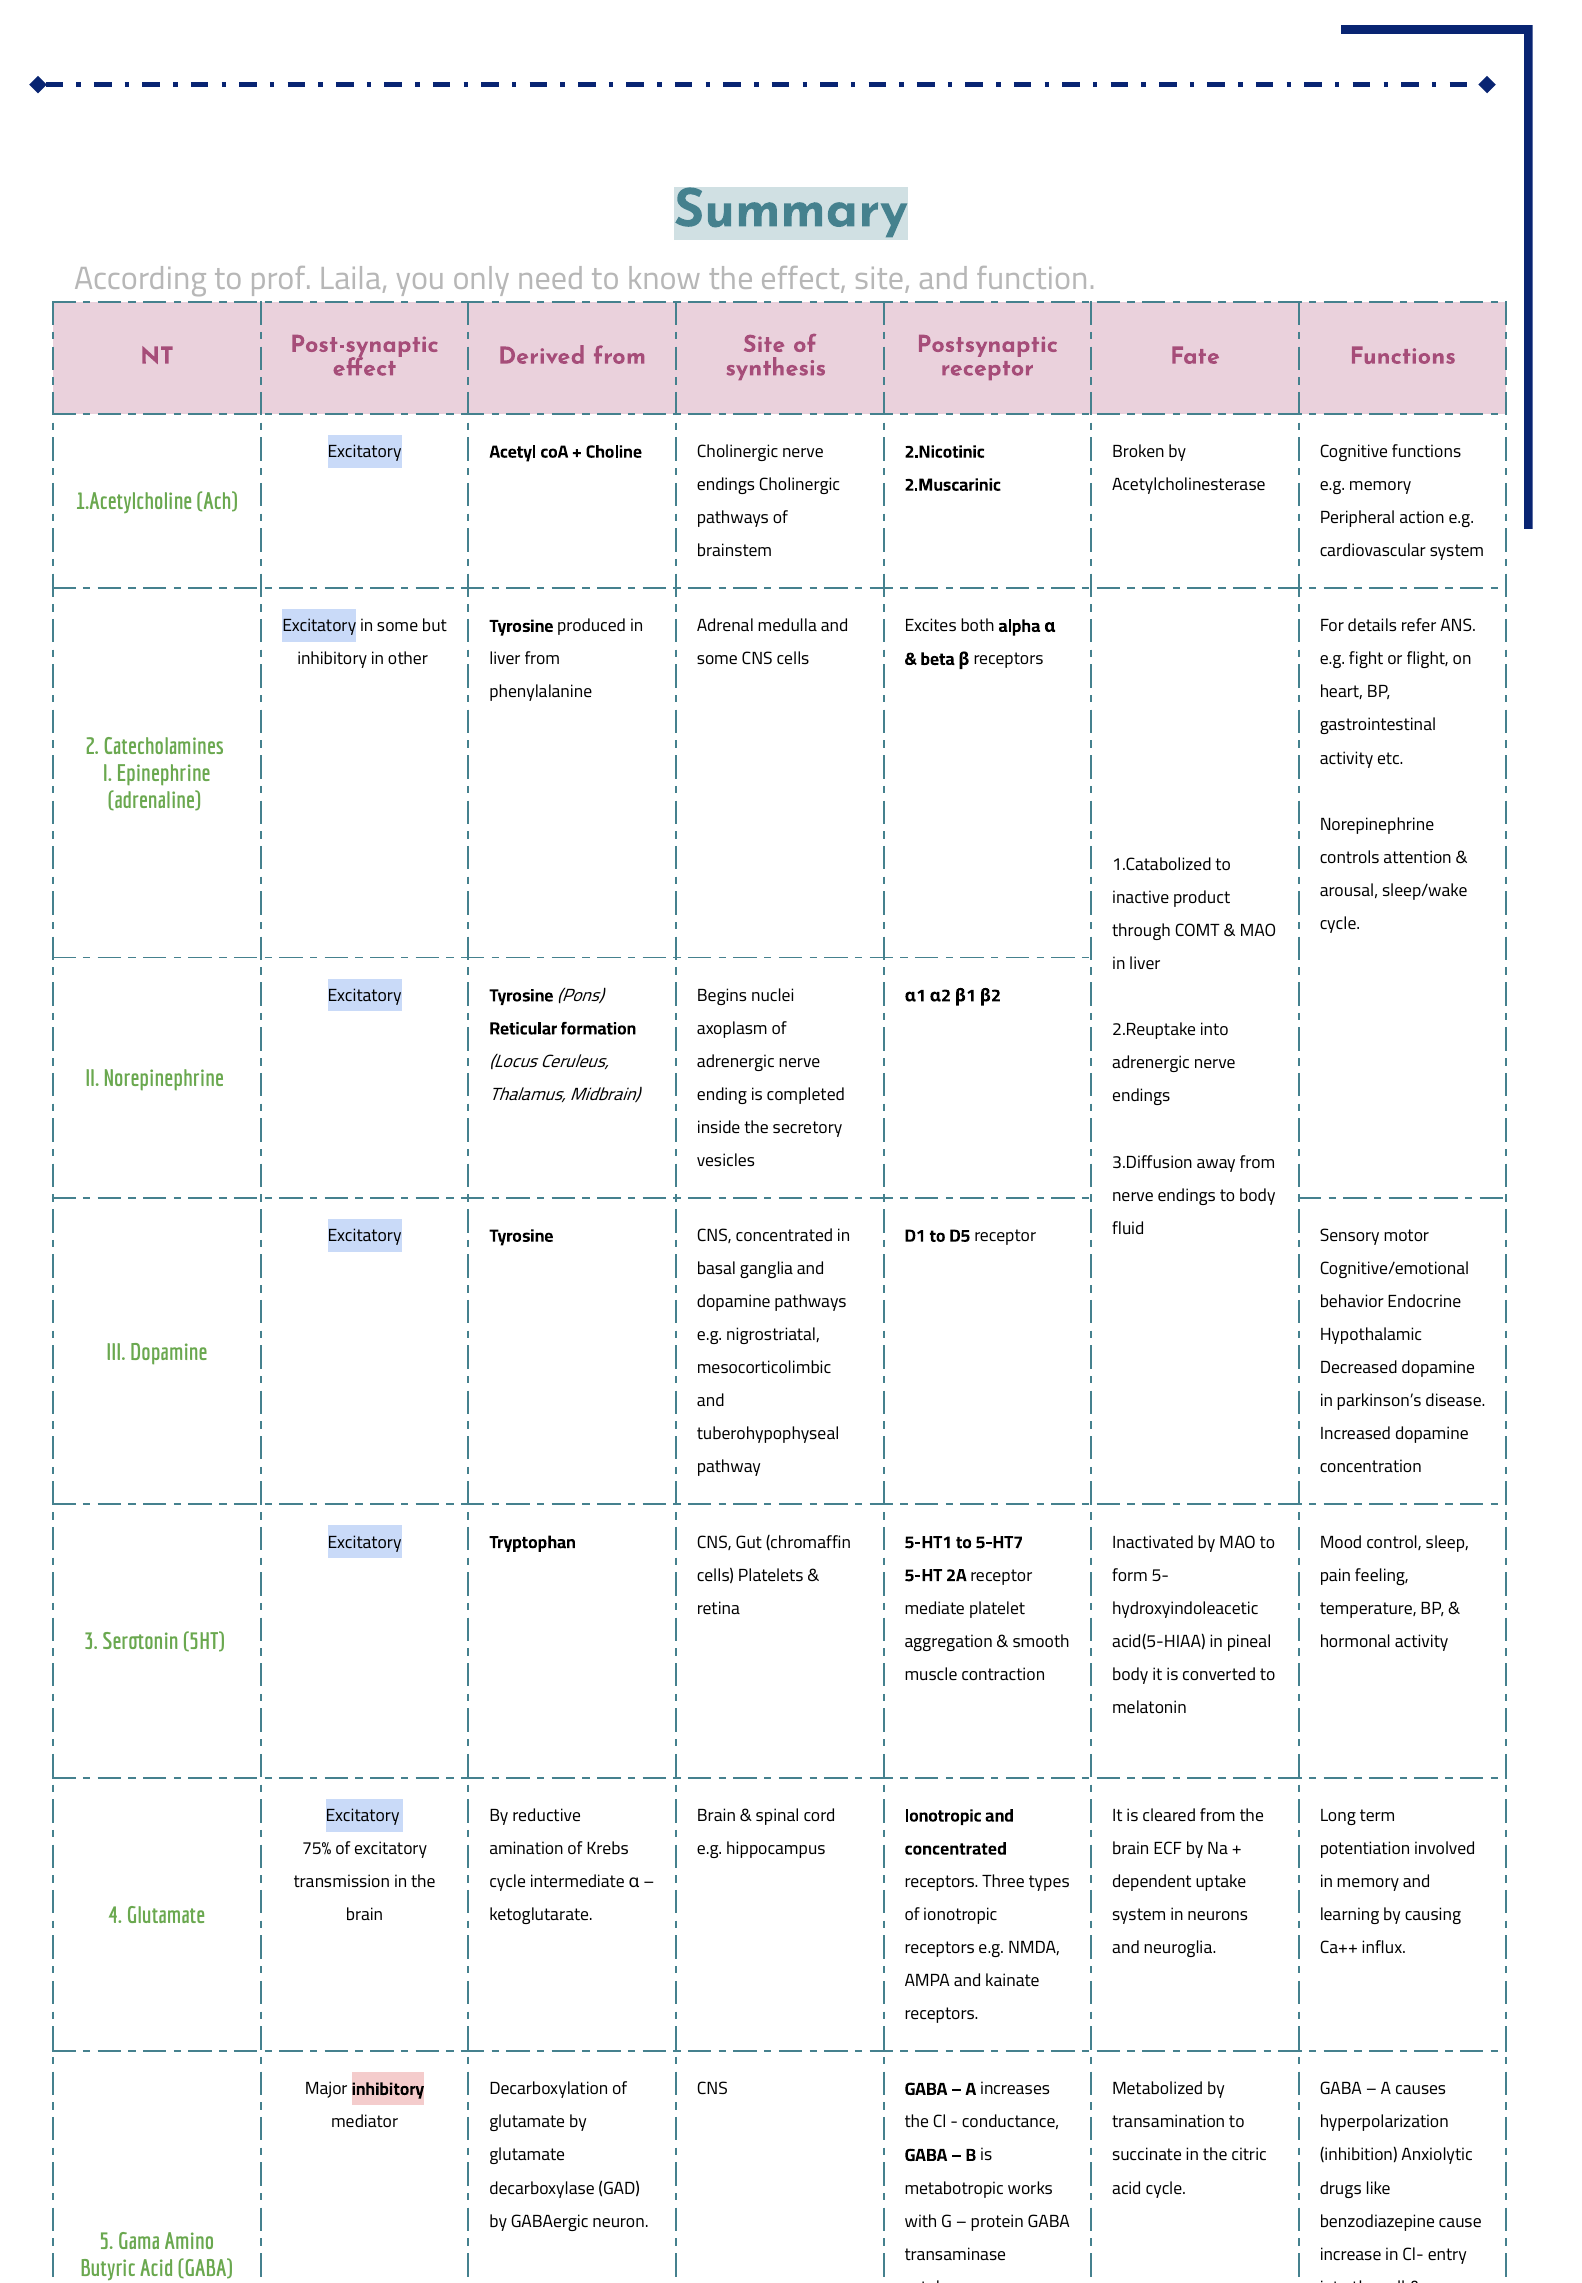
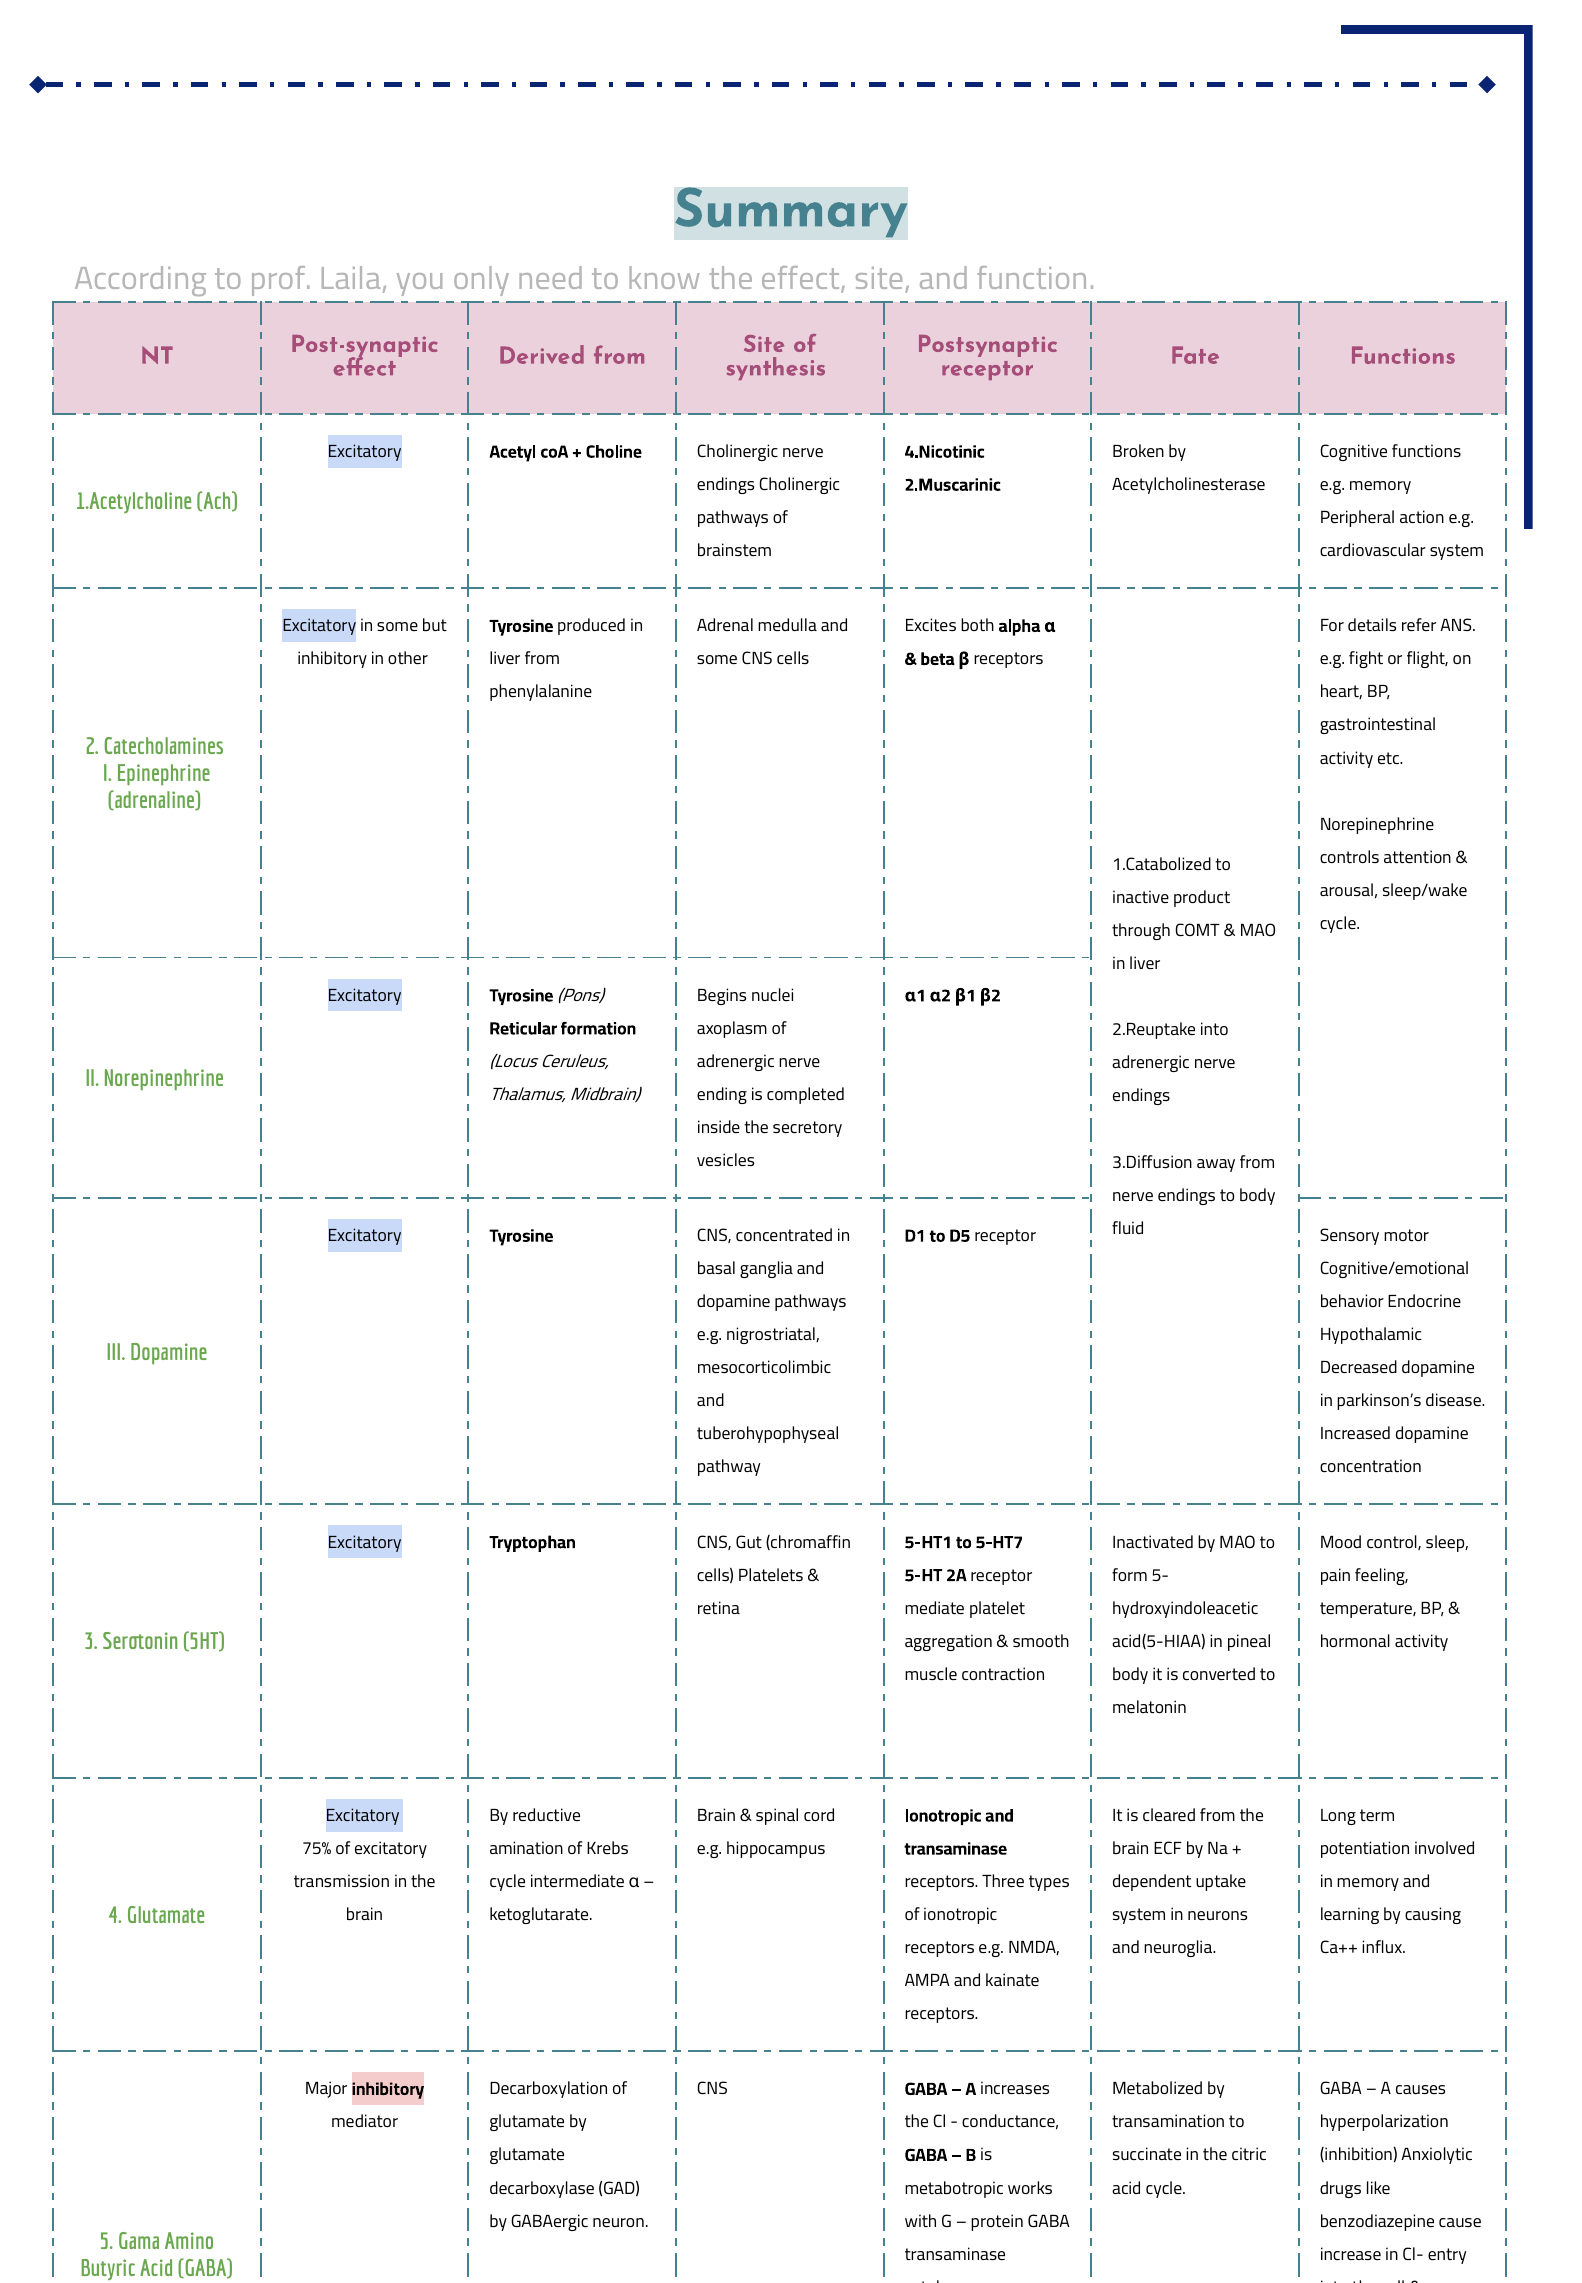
2.Nicotinic: 2.Nicotinic -> 4.Nicotinic
concentrated at (956, 1849): concentrated -> transaminase
